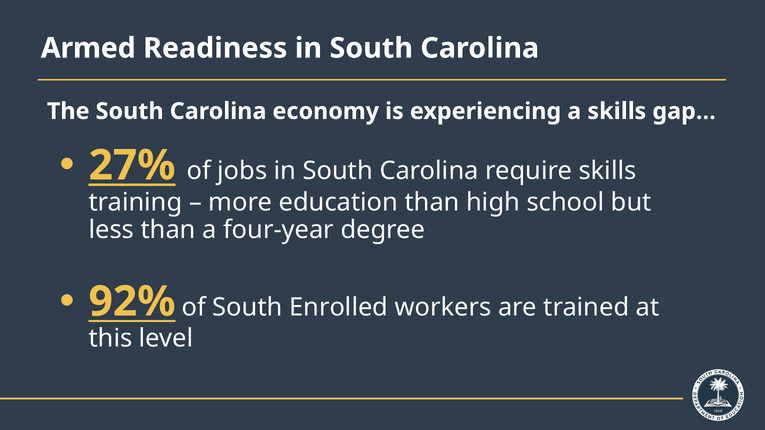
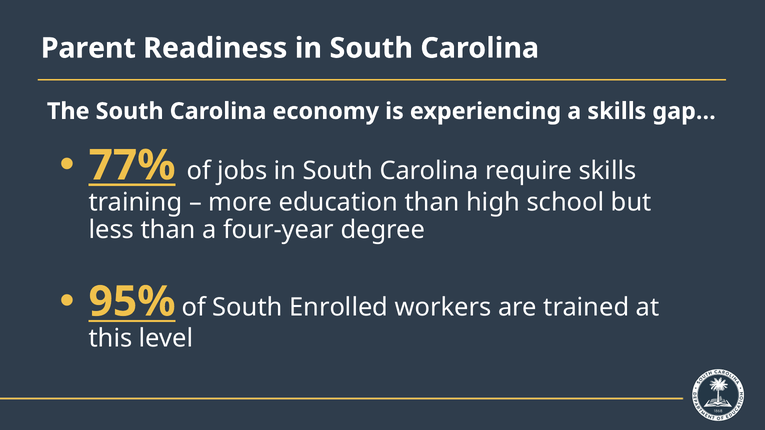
Armed: Armed -> Parent
27%: 27% -> 77%
92%: 92% -> 95%
